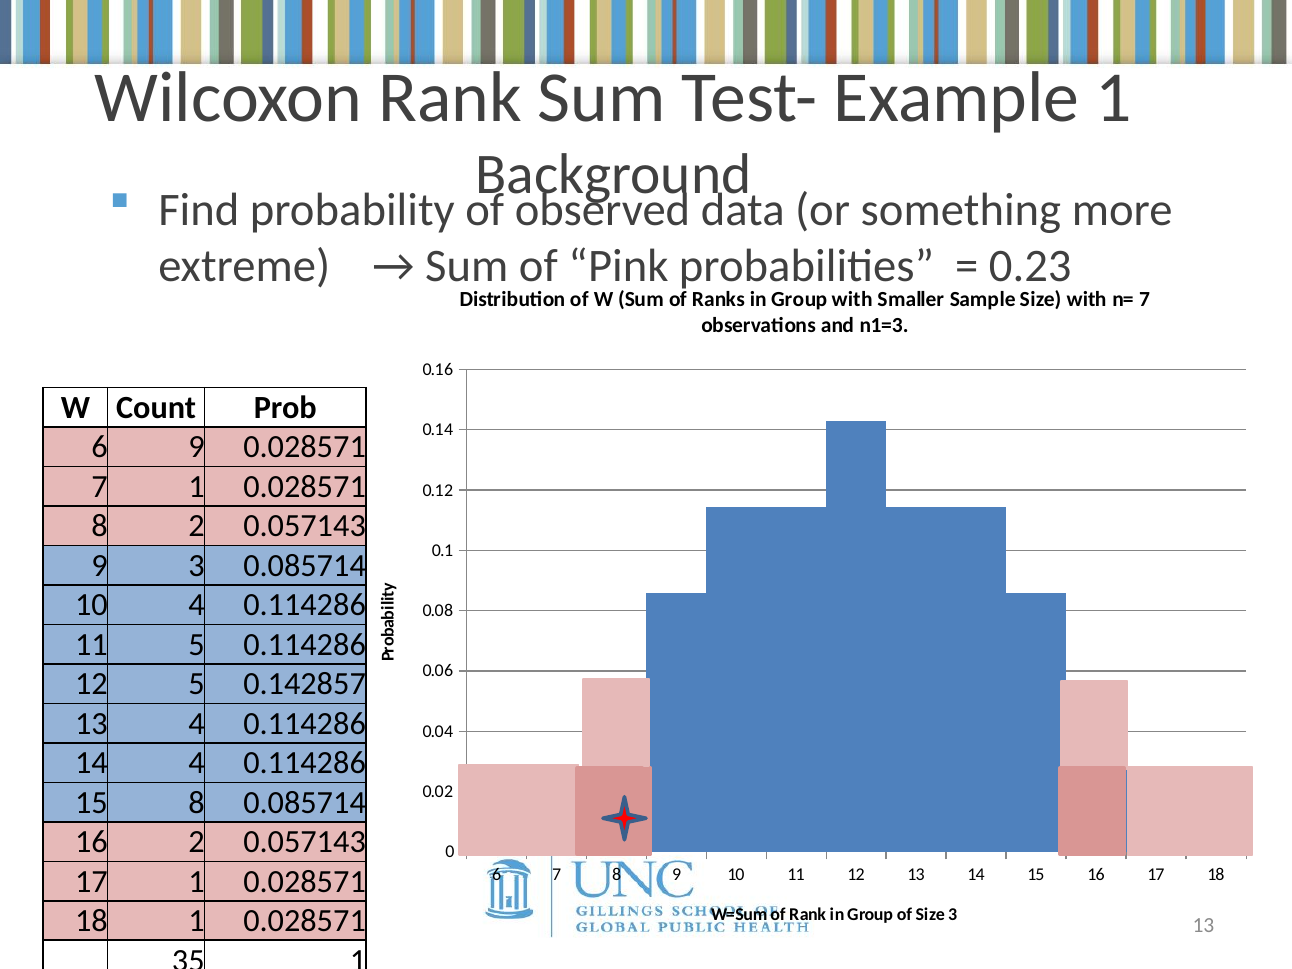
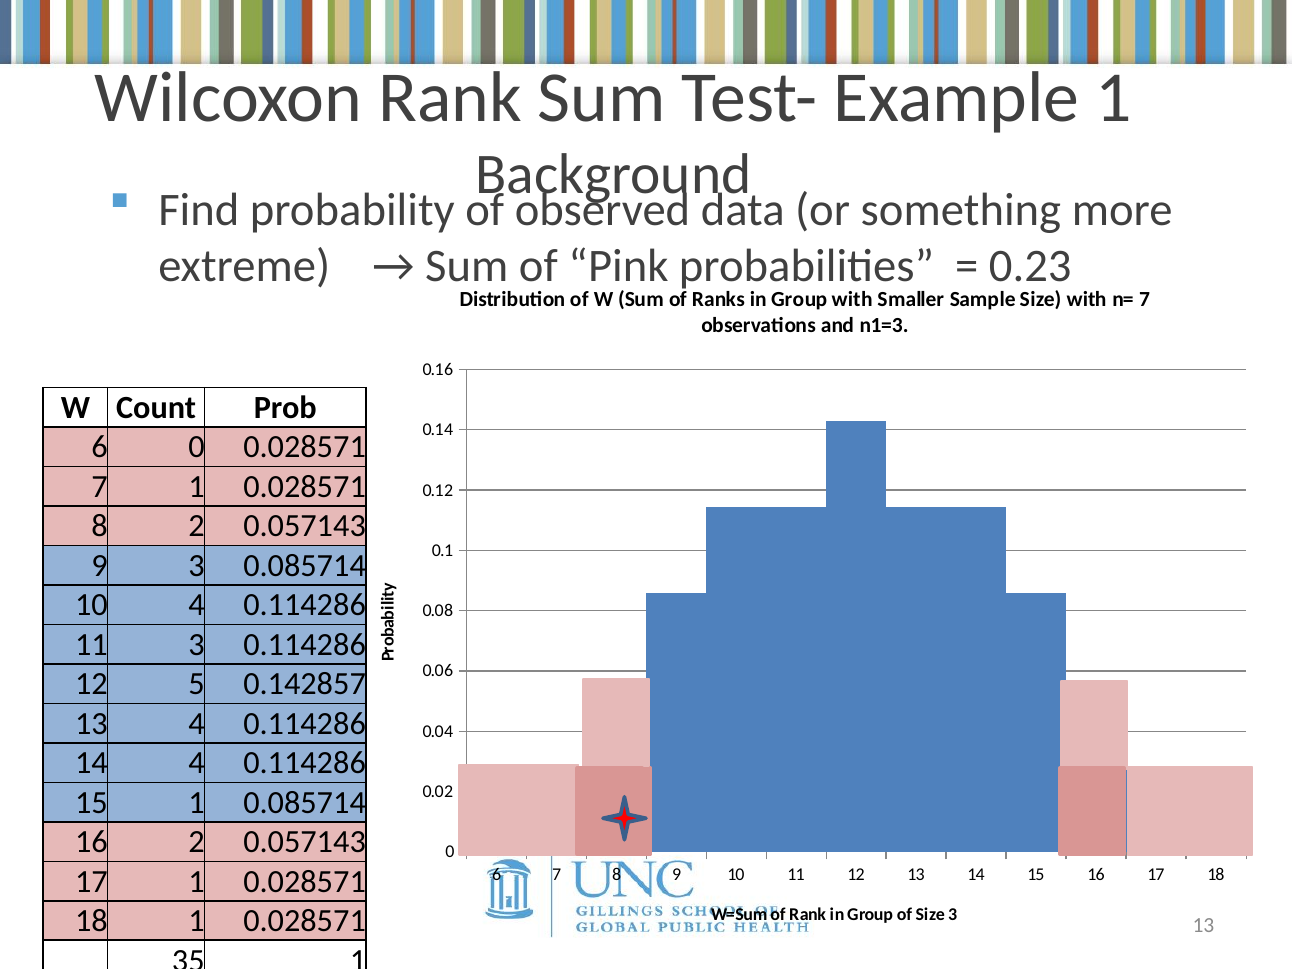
6 9: 9 -> 0
11 5: 5 -> 3
15 8: 8 -> 1
